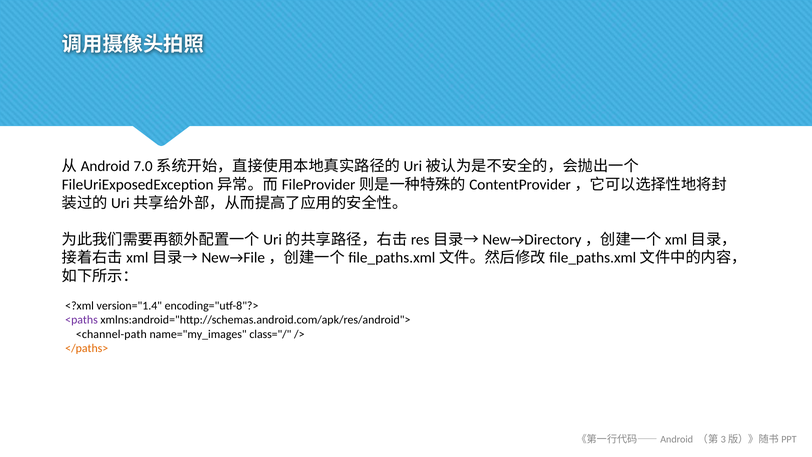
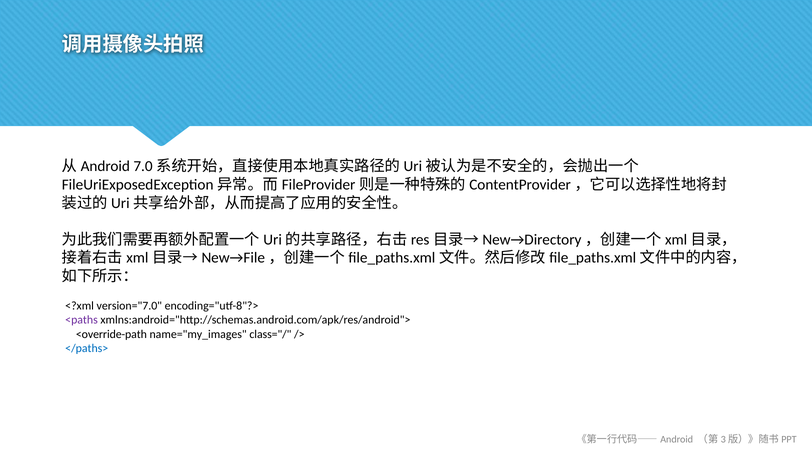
version="1.4: version="1.4 -> version="7.0
<channel-path: <channel-path -> <override-path
</paths> colour: orange -> blue
